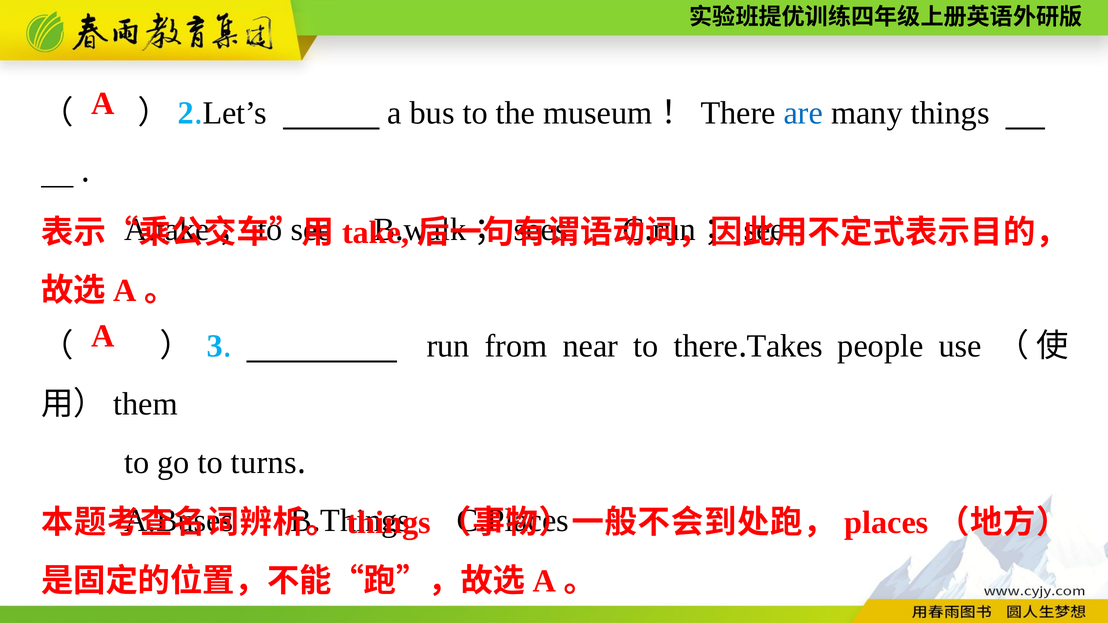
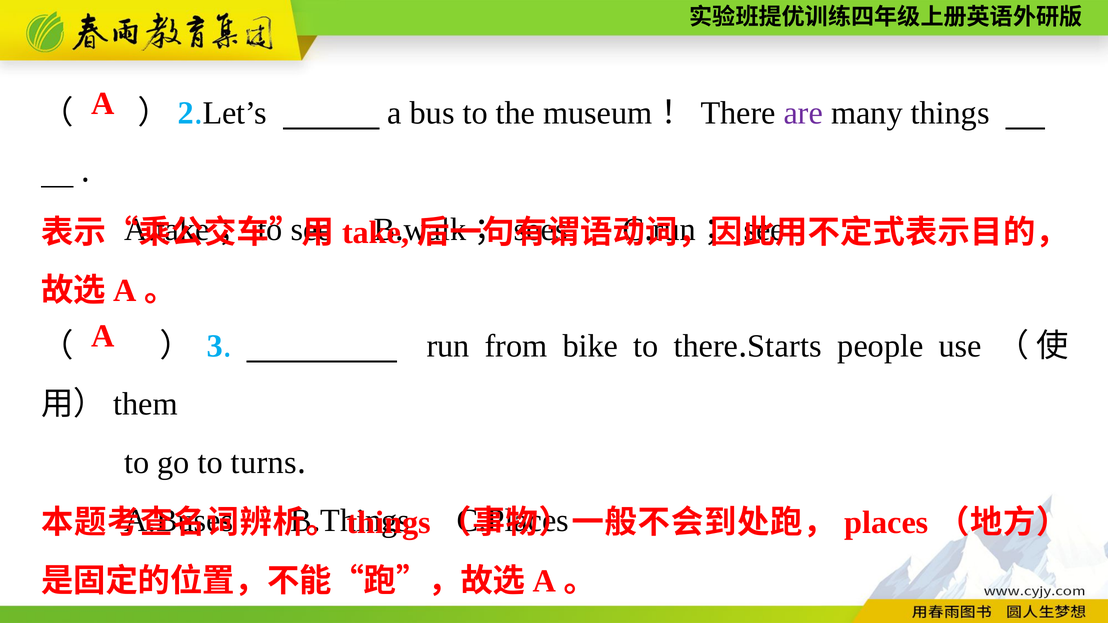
are colour: blue -> purple
near: near -> bike
Takes: Takes -> Starts
